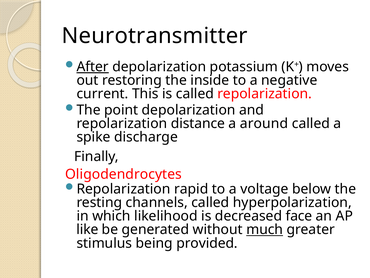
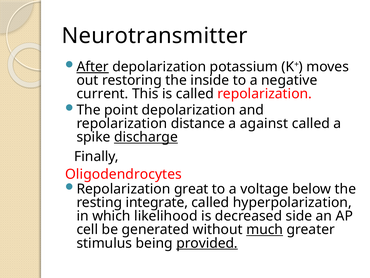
around: around -> against
discharge underline: none -> present
rapid: rapid -> great
channels: channels -> integrate
face: face -> side
like: like -> cell
provided underline: none -> present
